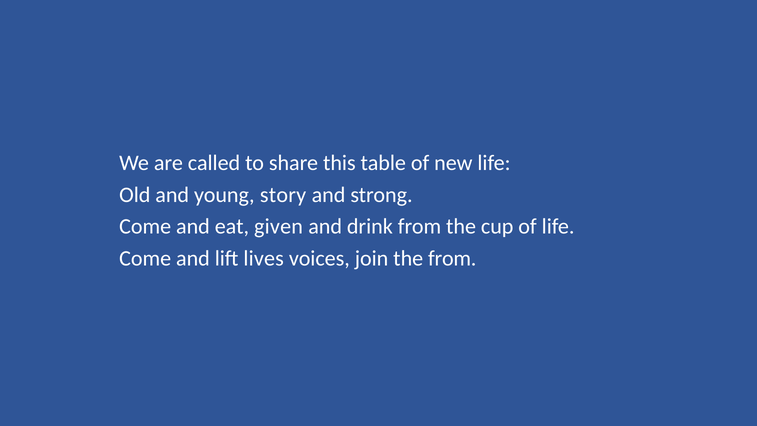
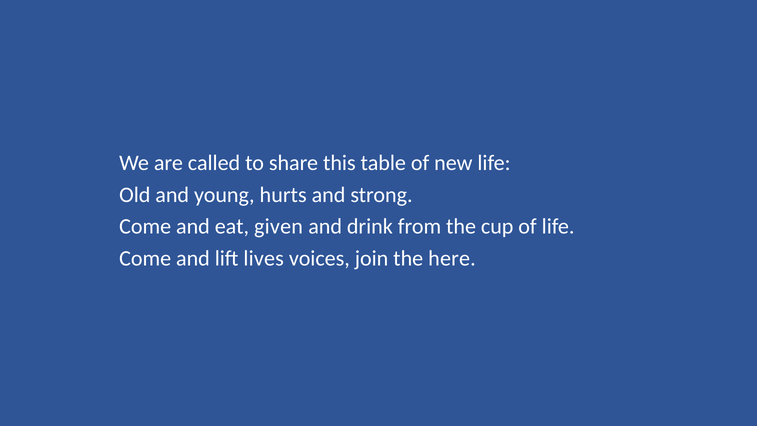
story: story -> hurts
the from: from -> here
